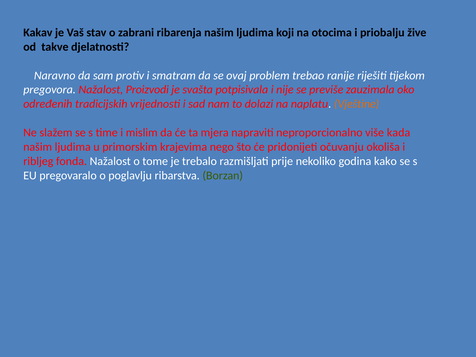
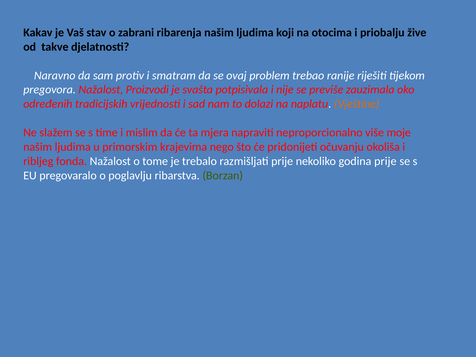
kada: kada -> moje
godina kako: kako -> prije
